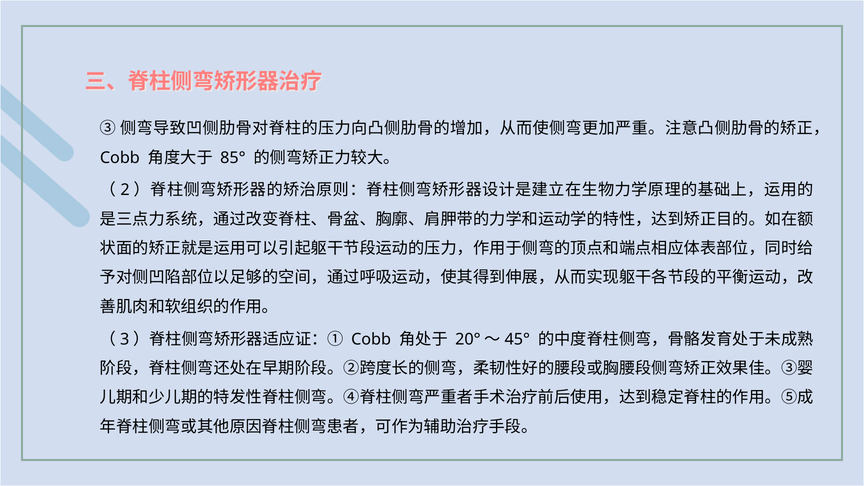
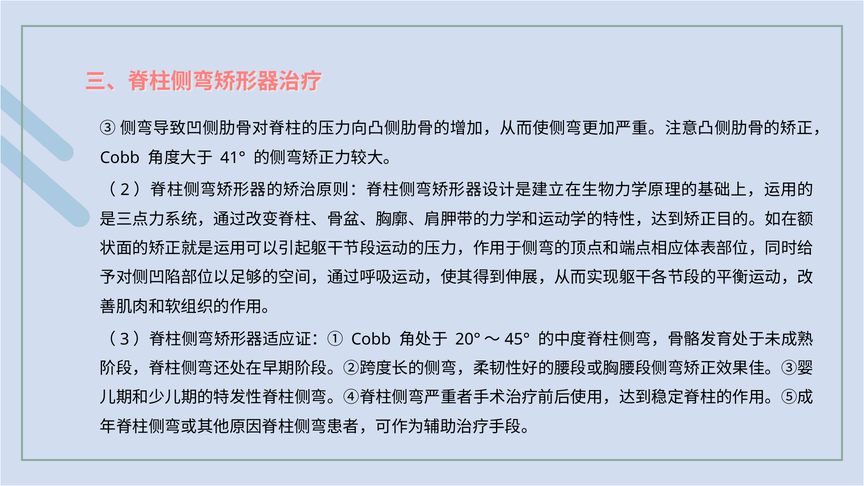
85°: 85° -> 41°
